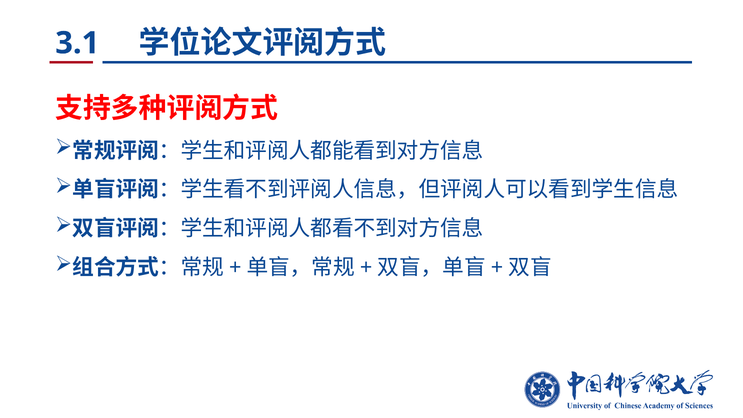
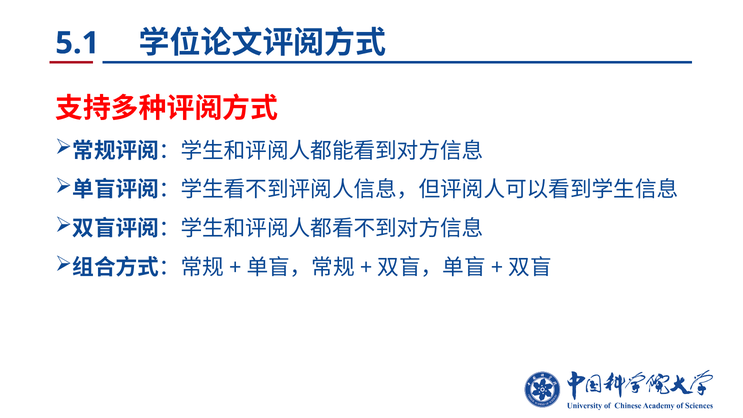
3.1: 3.1 -> 5.1
